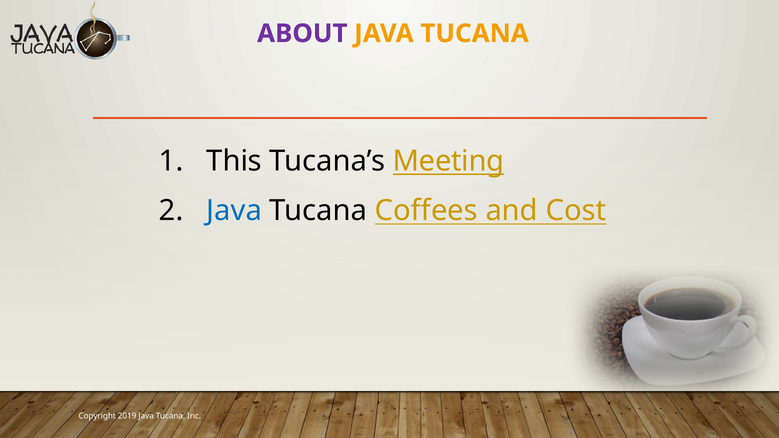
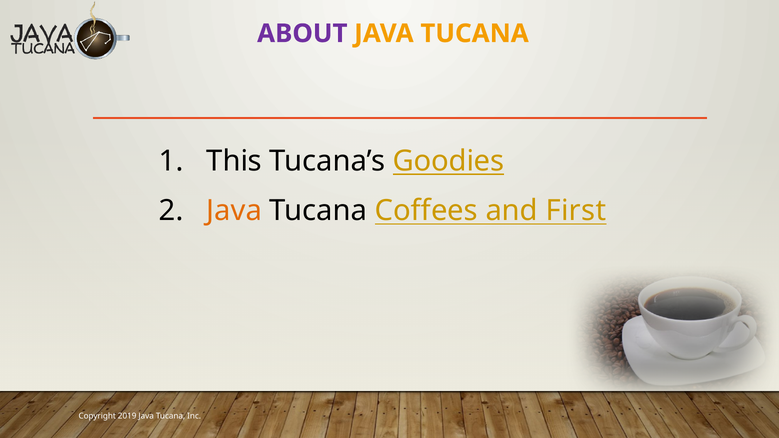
Meeting: Meeting -> Goodies
Java at (234, 211) colour: blue -> orange
Cost: Cost -> First
